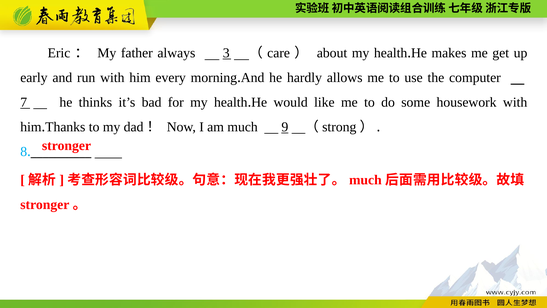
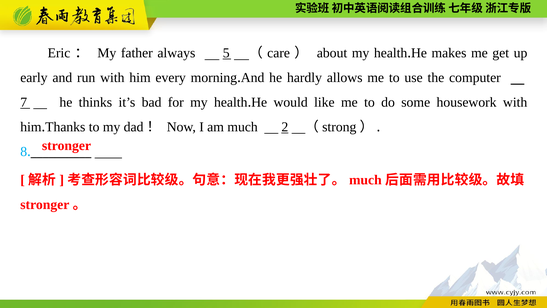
3: 3 -> 5
9: 9 -> 2
